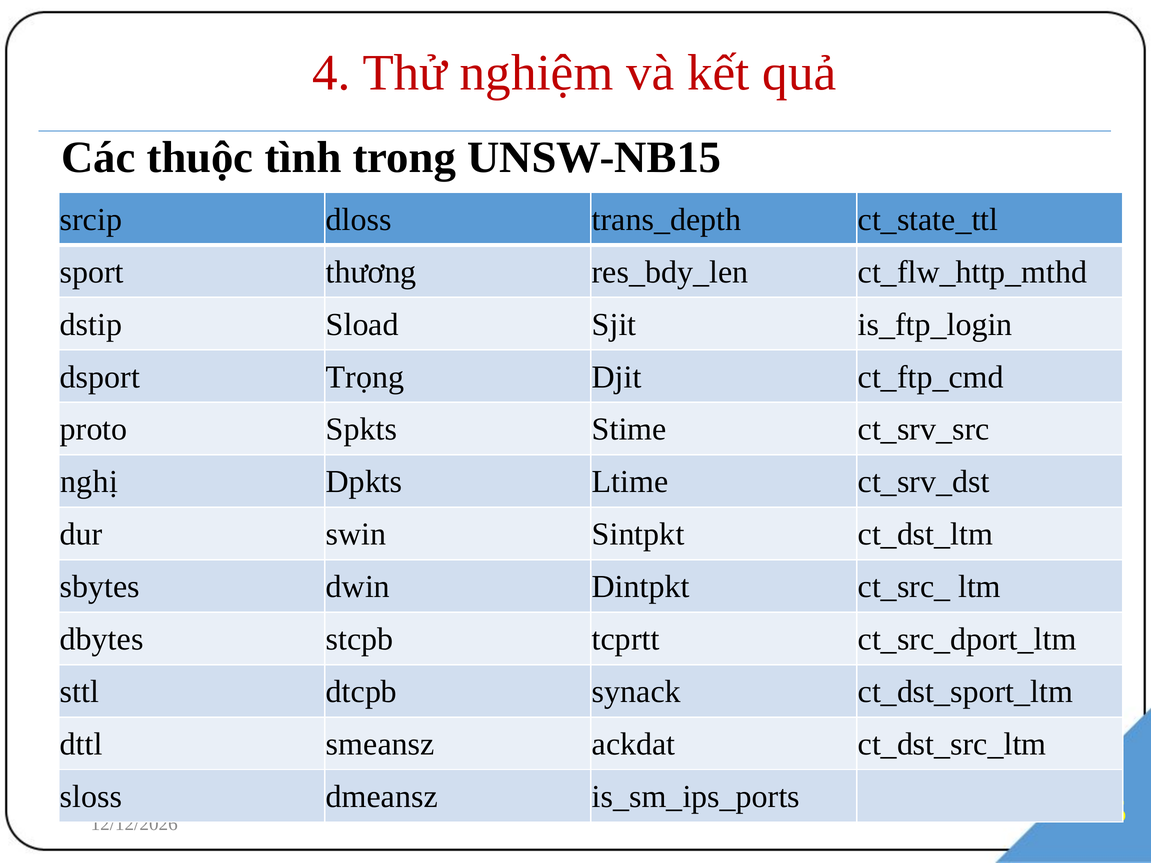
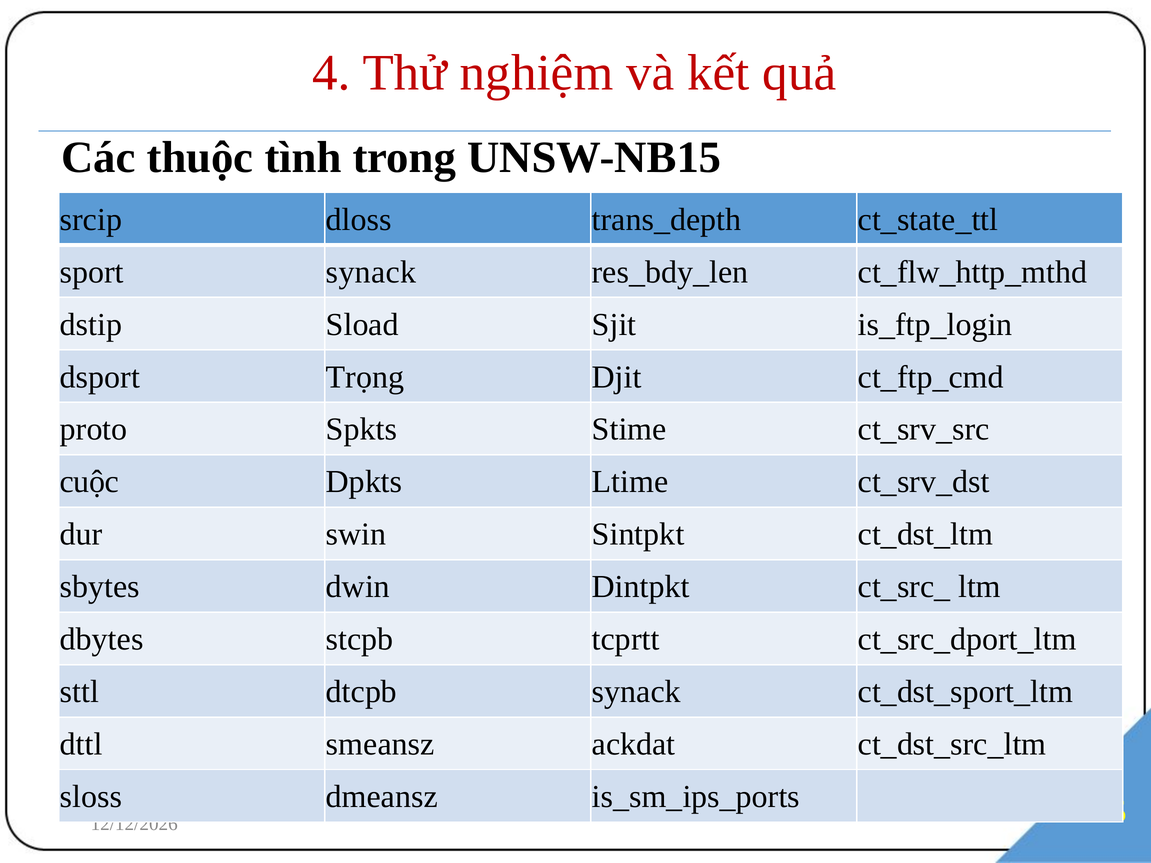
sport thương: thương -> synack
nghị: nghị -> cuộc
